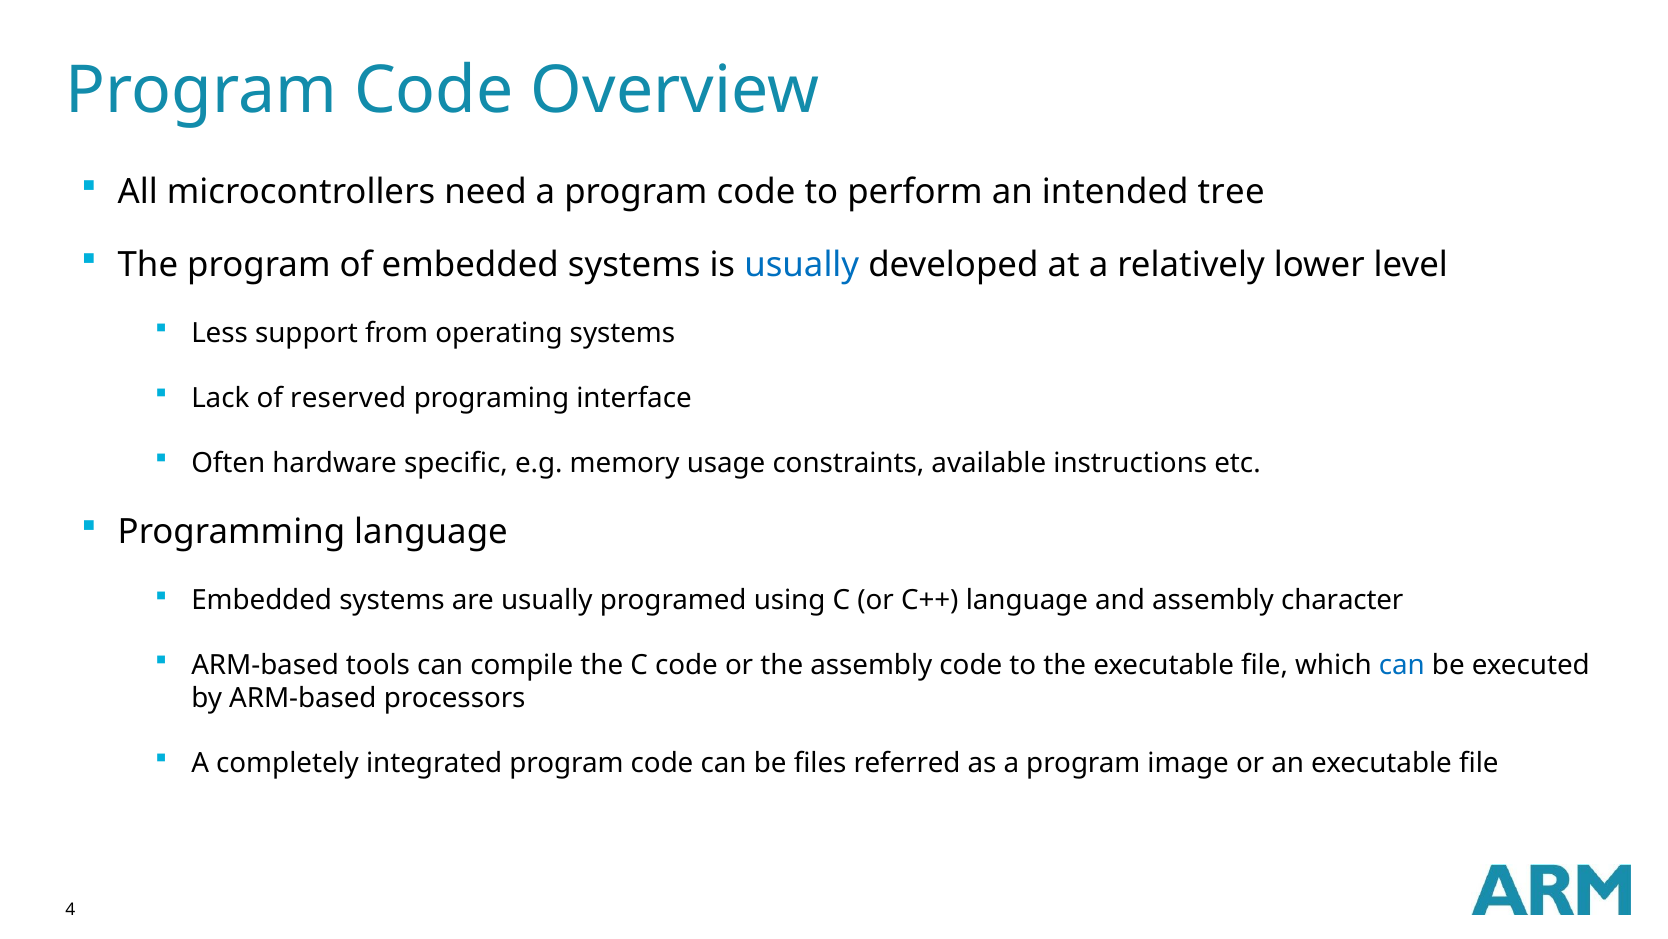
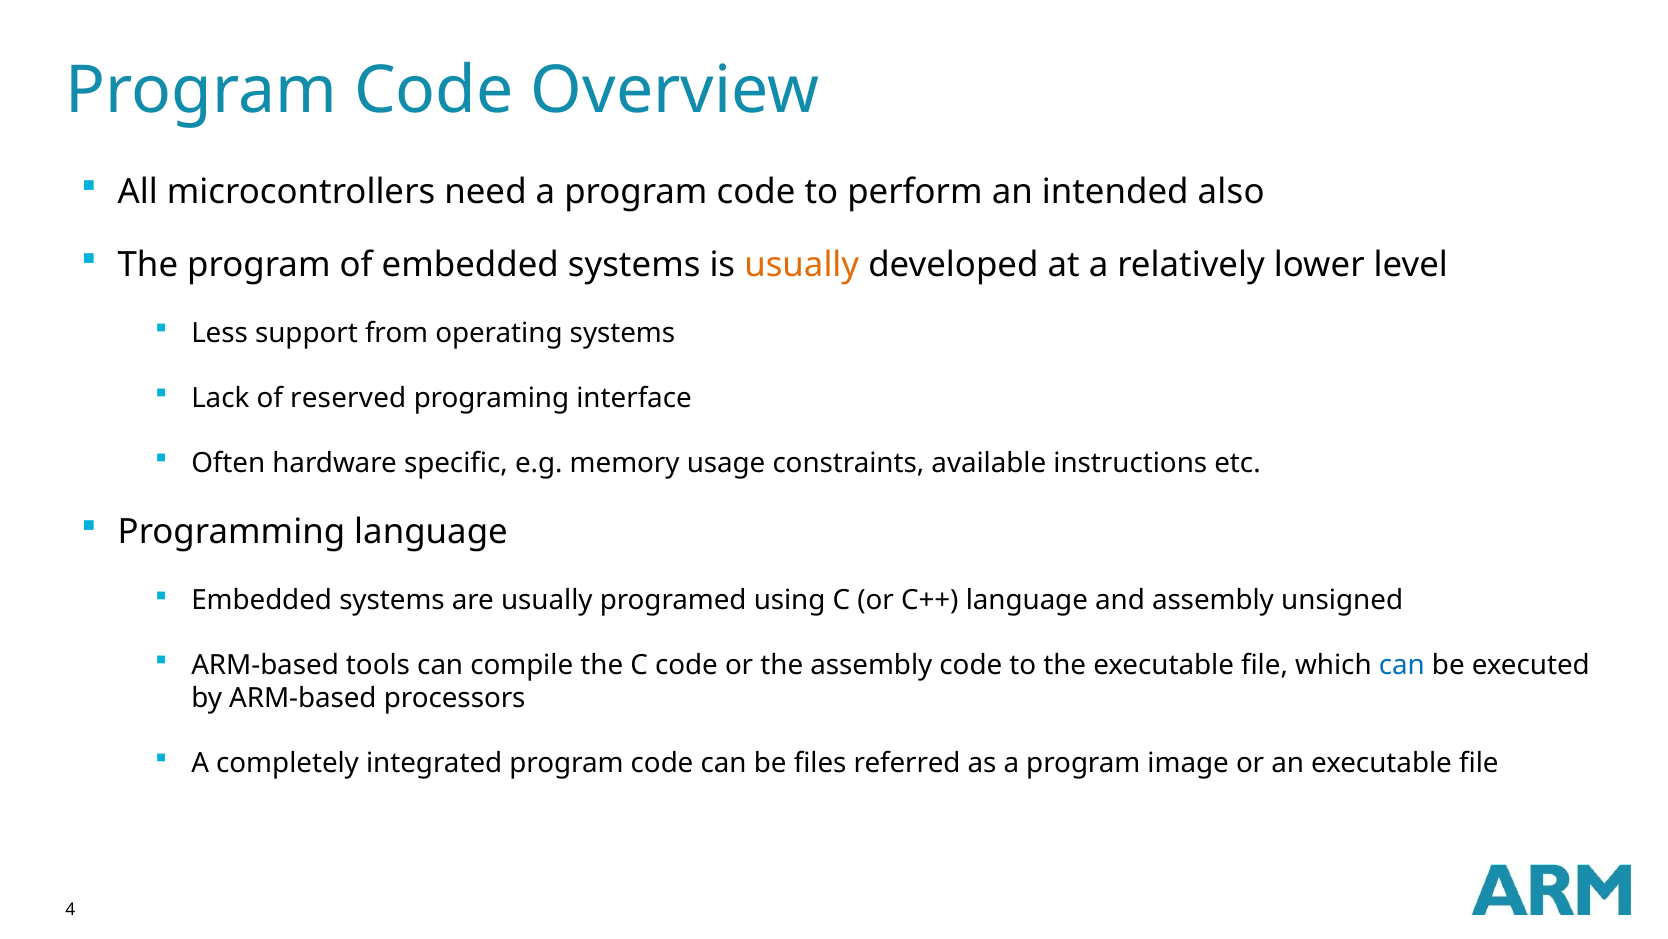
tree: tree -> also
usually at (802, 265) colour: blue -> orange
character: character -> unsigned
